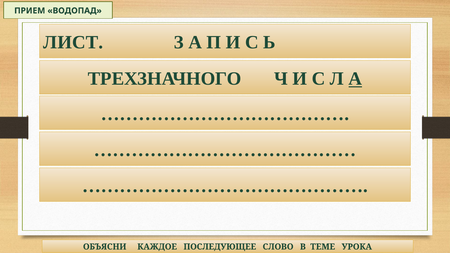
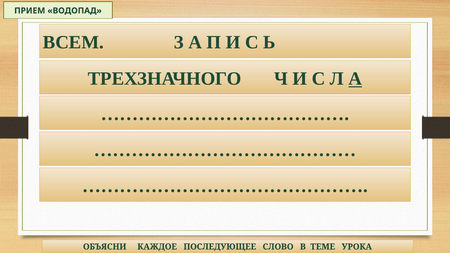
ЛИСТ: ЛИСТ -> ВСЕМ
